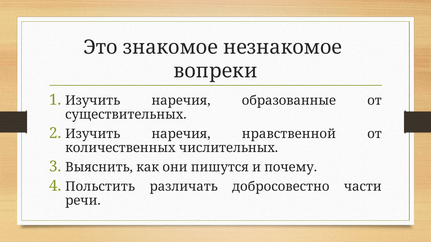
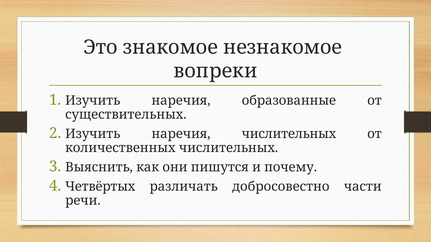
наречия нравственной: нравственной -> числительных
Польстить: Польстить -> Четвёртых
